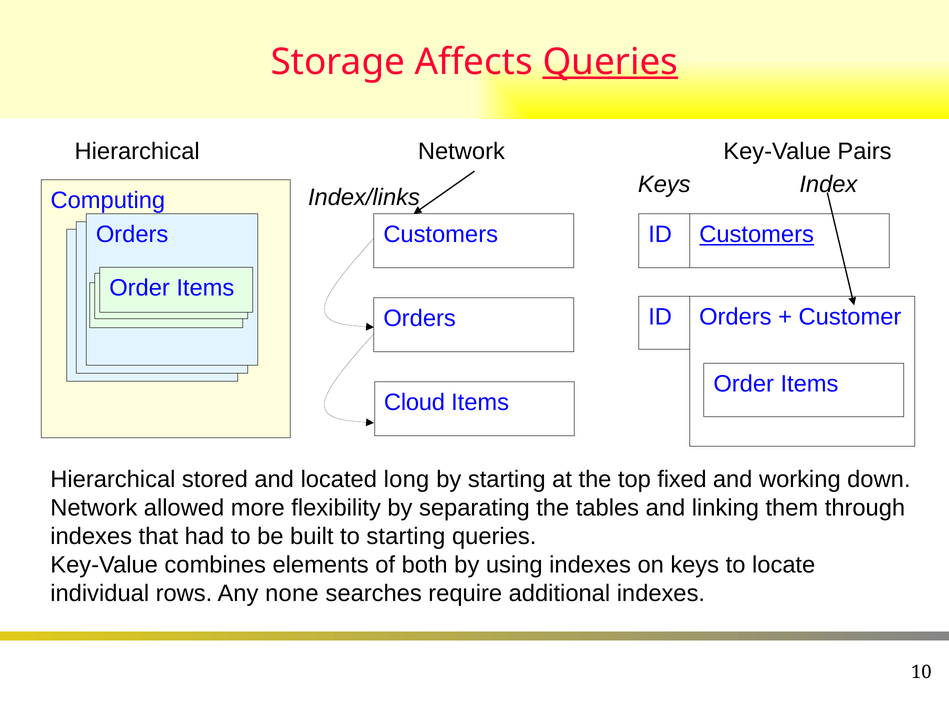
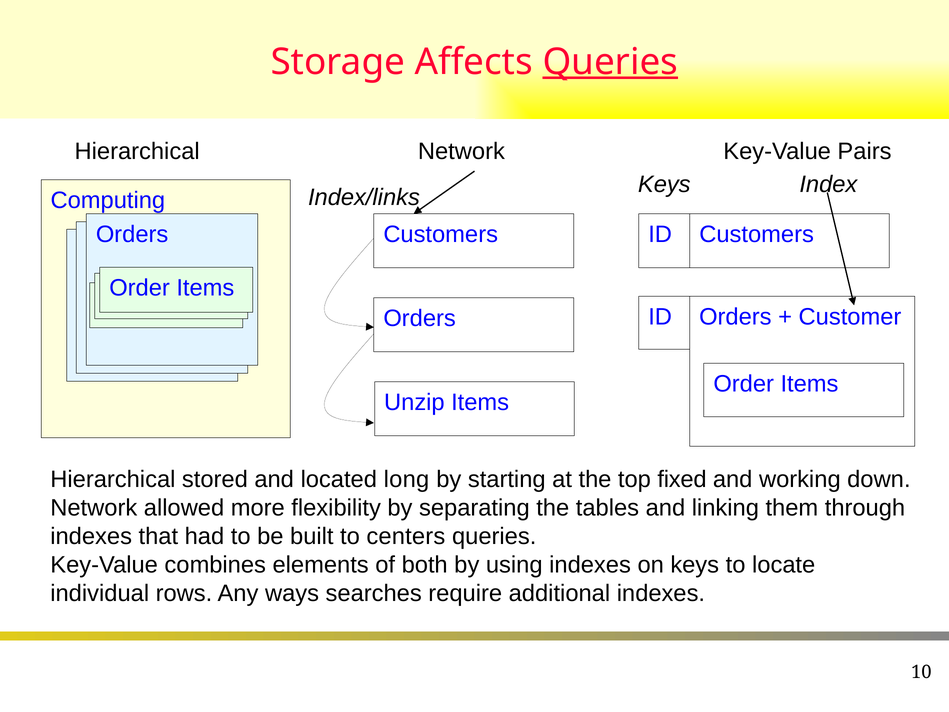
Customers at (757, 235) underline: present -> none
Cloud: Cloud -> Unzip
to starting: starting -> centers
none: none -> ways
